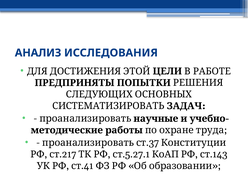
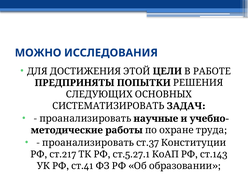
АНАЛИЗ: АНАЛИЗ -> МОЖНО
